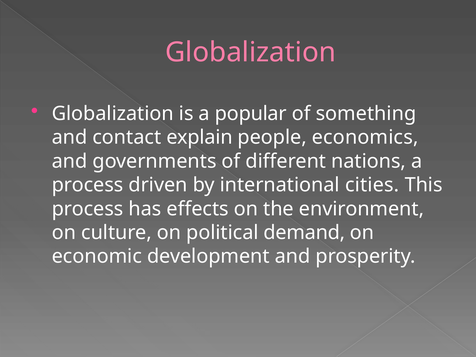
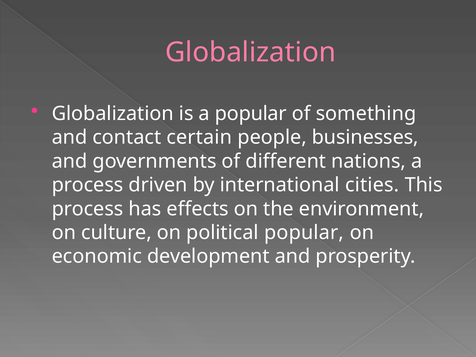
explain: explain -> certain
economics: economics -> businesses
political demand: demand -> popular
